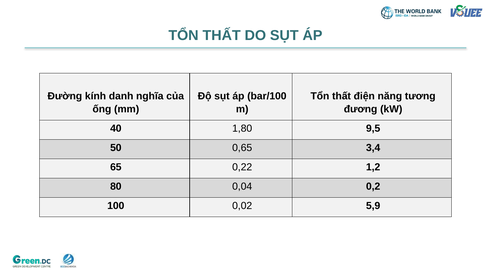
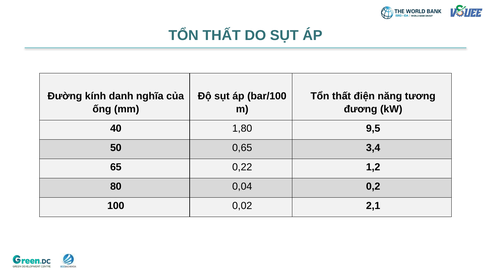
5,9: 5,9 -> 2,1
